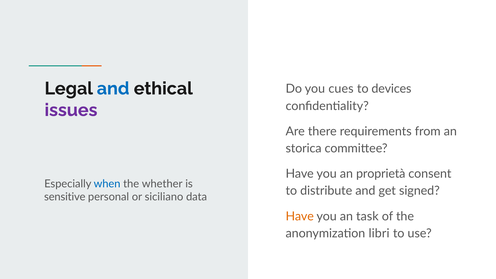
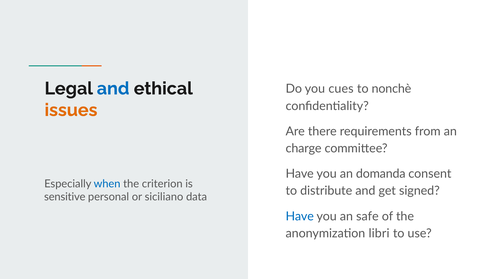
devices: devices -> nonchè
issues colour: purple -> orange
storica: storica -> charge
proprietà: proprietà -> domanda
whether: whether -> criterion
Have at (300, 216) colour: orange -> blue
task: task -> safe
